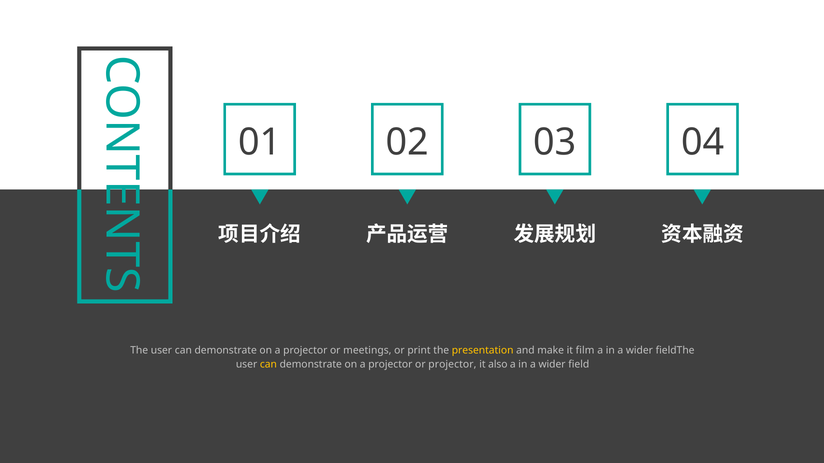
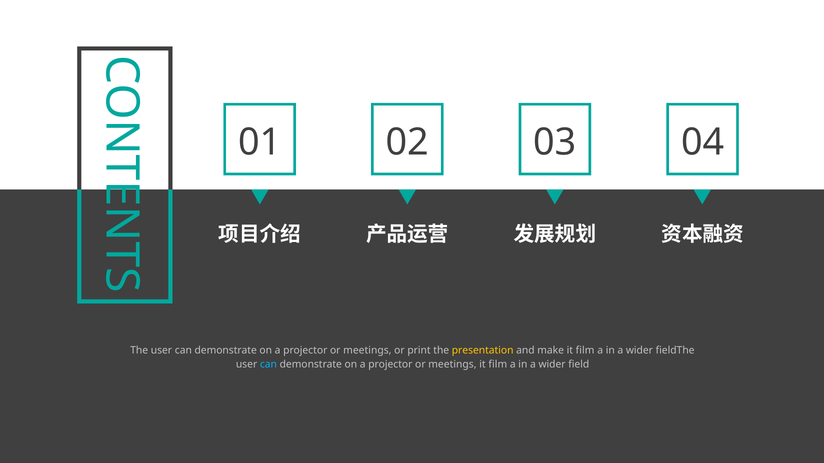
can at (268, 365) colour: yellow -> light blue
projector at (452, 365): projector -> meetings
also at (498, 365): also -> film
